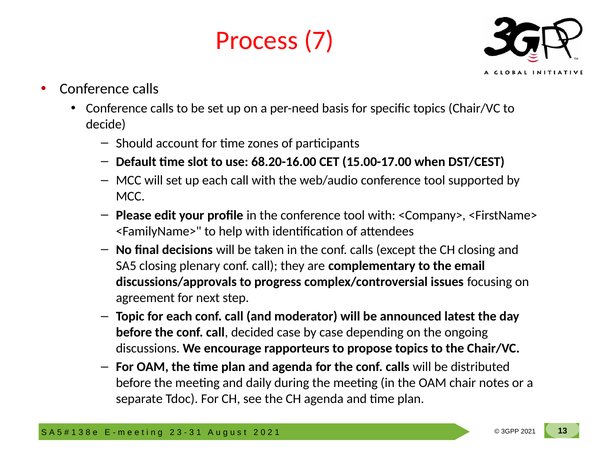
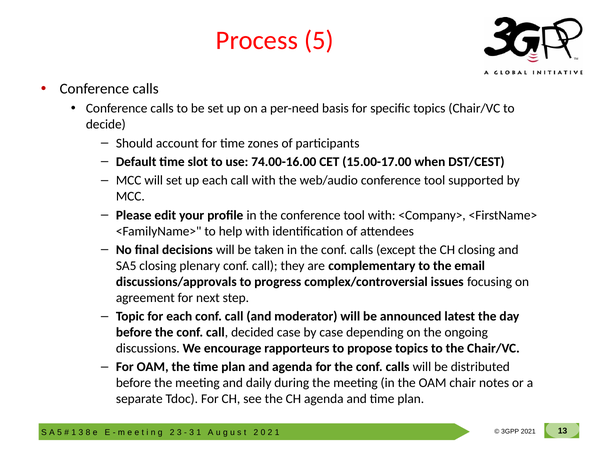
Process 7: 7 -> 5
68.20-16.00: 68.20-16.00 -> 74.00-16.00
